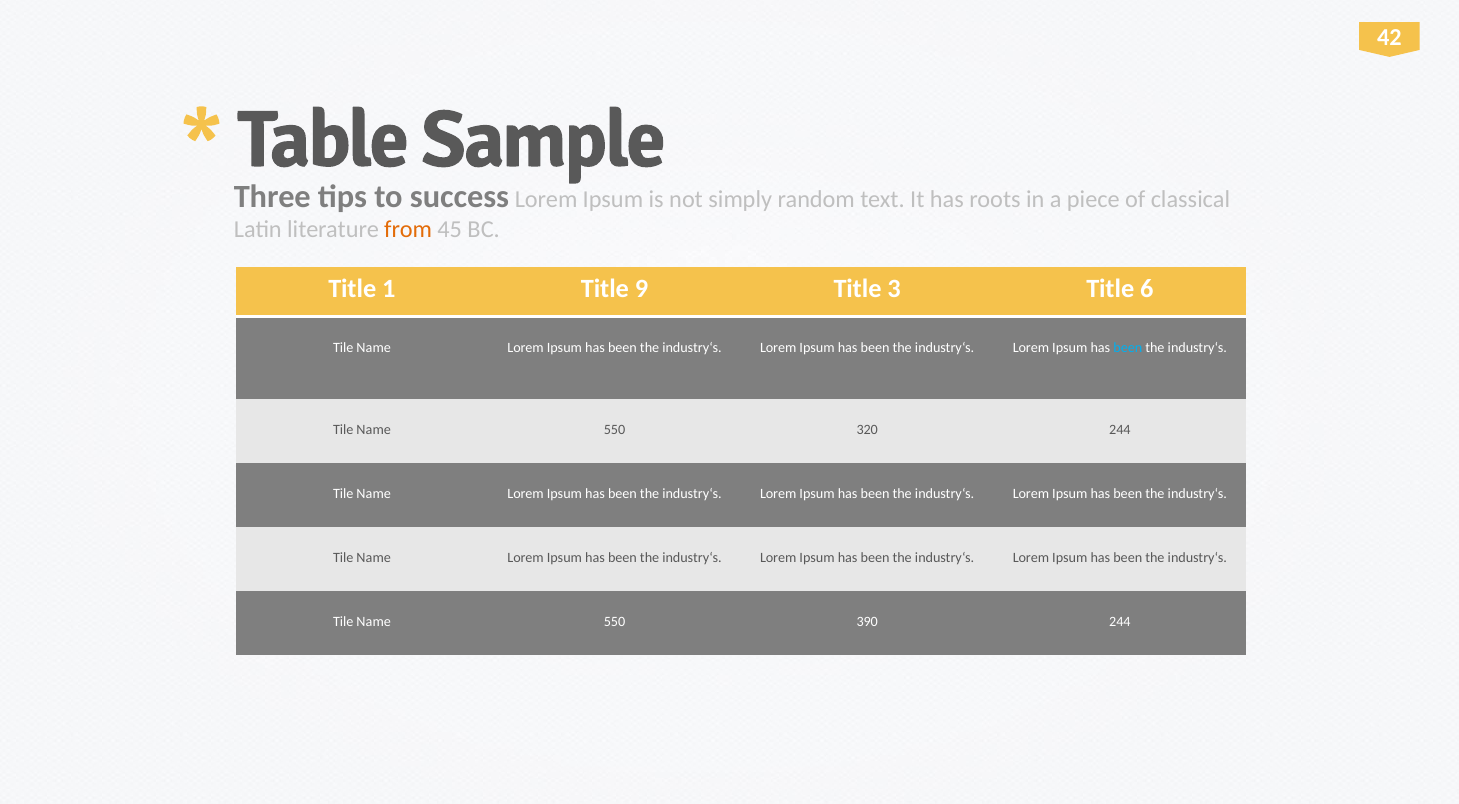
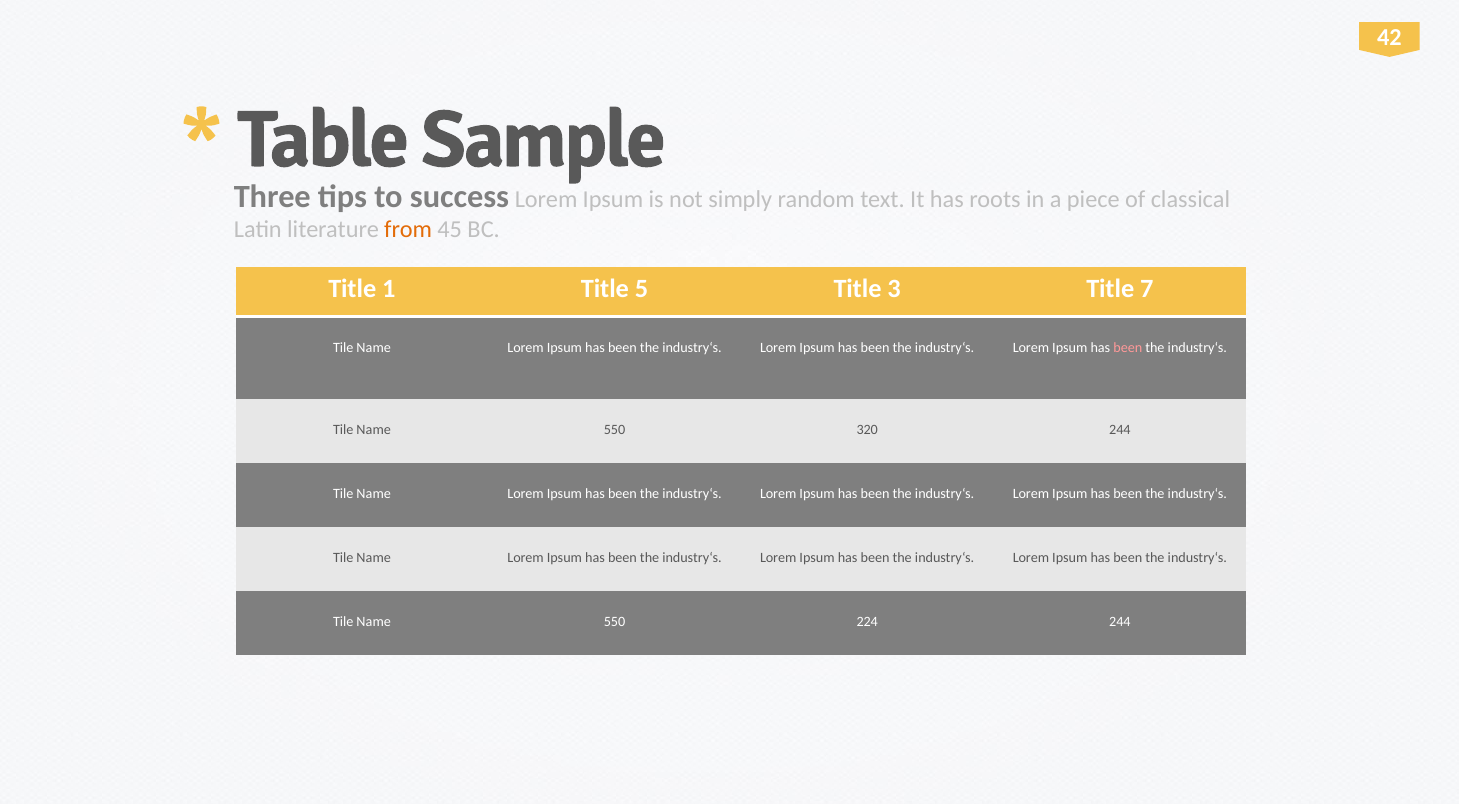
9: 9 -> 5
6: 6 -> 7
been at (1128, 348) colour: light blue -> pink
390: 390 -> 224
